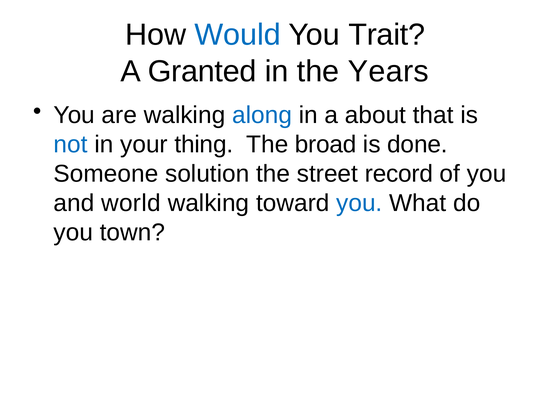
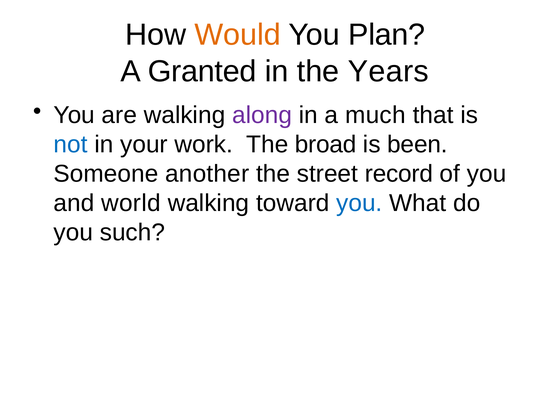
Would colour: blue -> orange
Trait: Trait -> Plan
along colour: blue -> purple
about: about -> much
thing: thing -> work
done: done -> been
solution: solution -> another
town: town -> such
